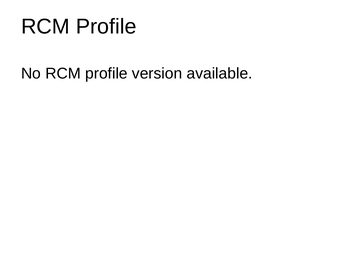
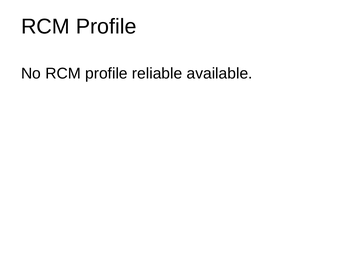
version: version -> reliable
